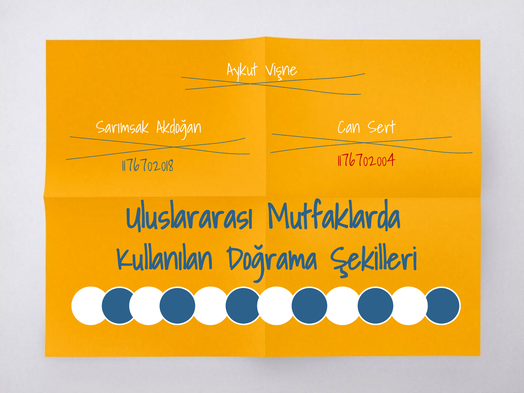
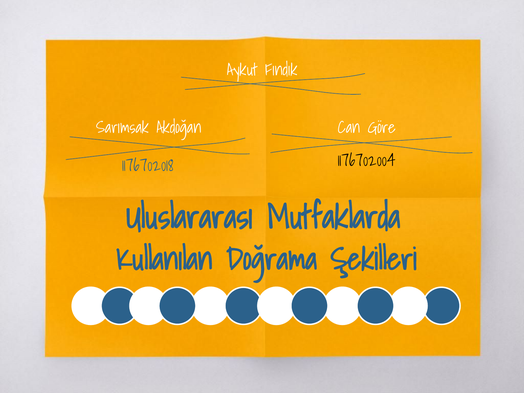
Vişne: Vişne -> Fındık
Sert: Sert -> Göre
1176702004 colour: red -> black
